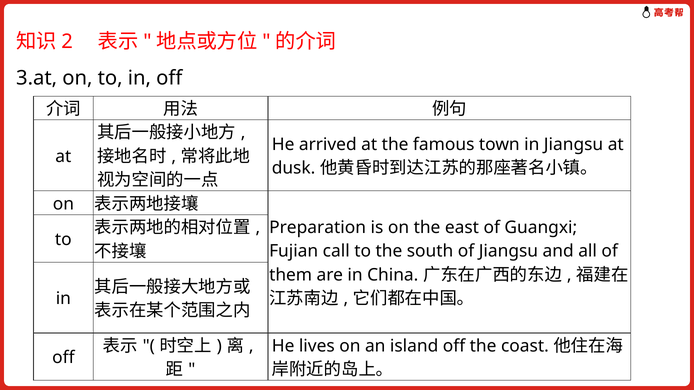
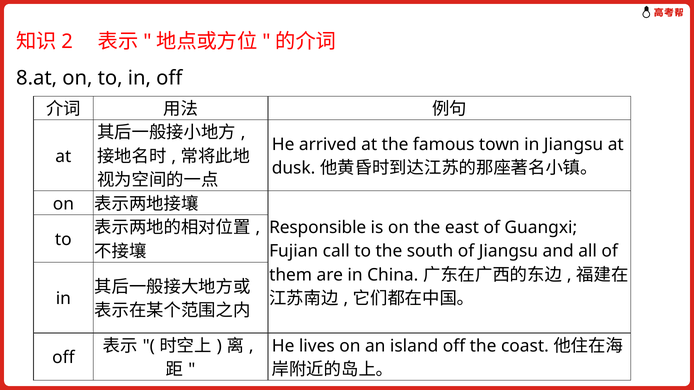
3.at: 3.at -> 8.at
Preparation: Preparation -> Responsible
